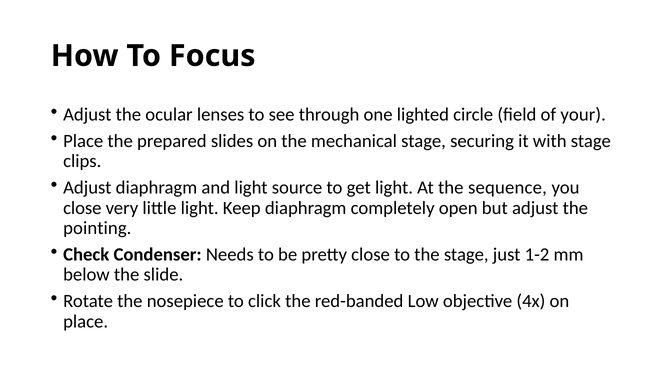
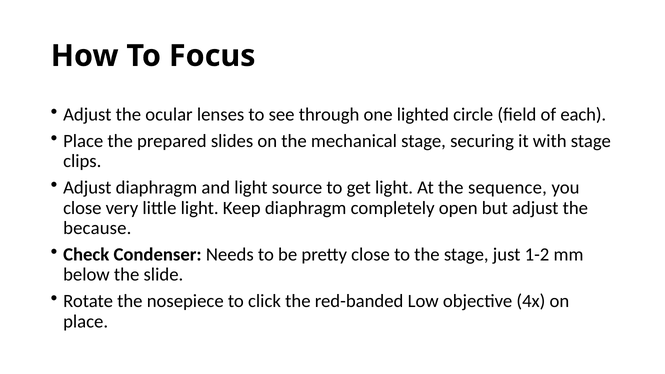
your: your -> each
pointing: pointing -> because
